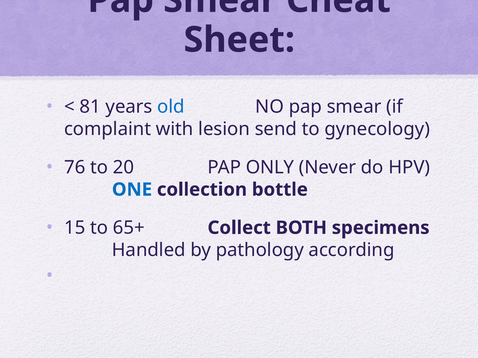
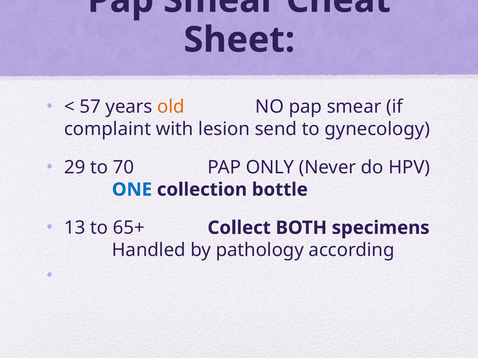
81: 81 -> 57
old colour: blue -> orange
76: 76 -> 29
20: 20 -> 70
15: 15 -> 13
